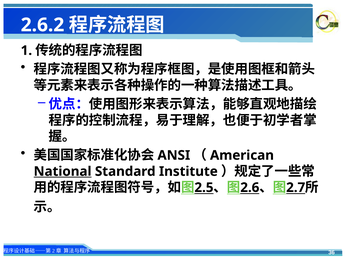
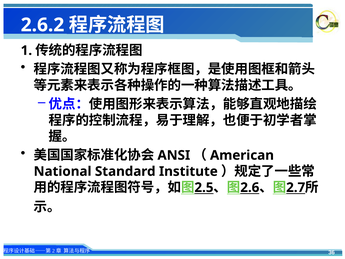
National underline: present -> none
